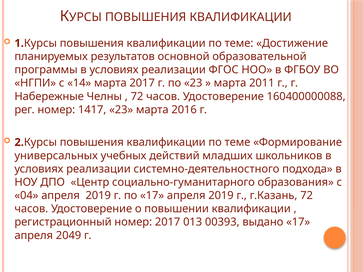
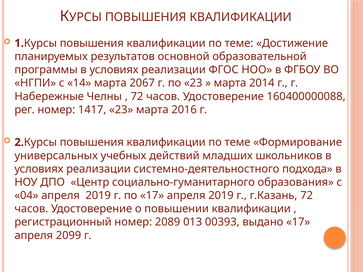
марта 2017: 2017 -> 2067
2011: 2011 -> 2014
номер 2017: 2017 -> 2089
2049: 2049 -> 2099
